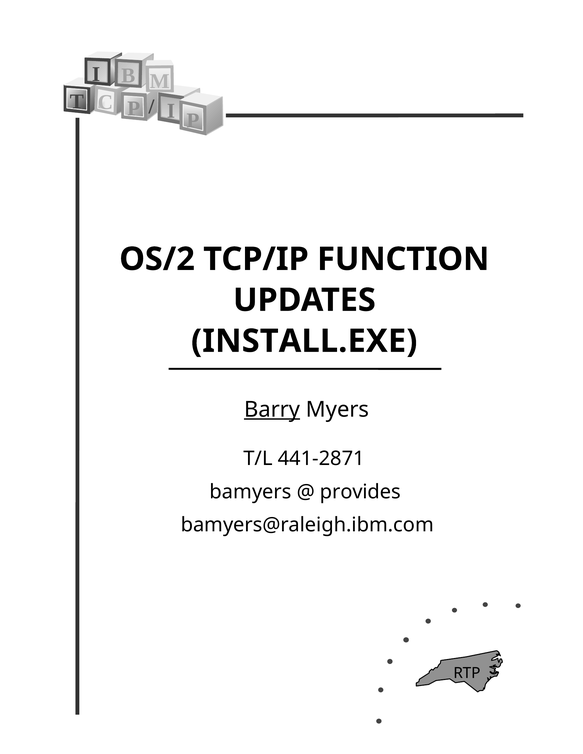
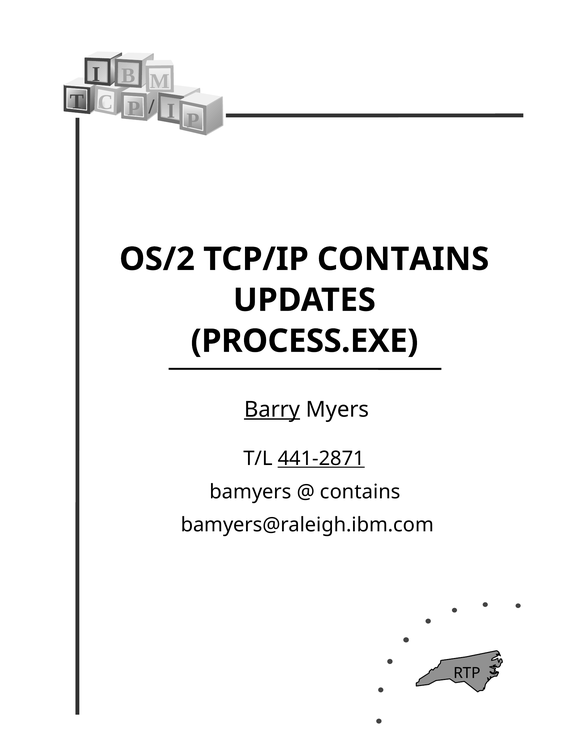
TCP/IP FUNCTION: FUNCTION -> CONTAINS
INSTALL.EXE: INSTALL.EXE -> PROCESS.EXE
441-2871 underline: none -> present
provides at (360, 492): provides -> contains
